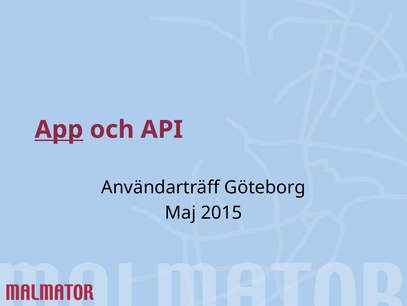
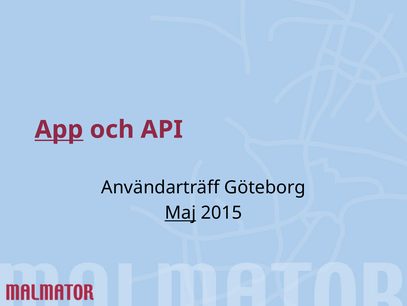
Maj underline: none -> present
